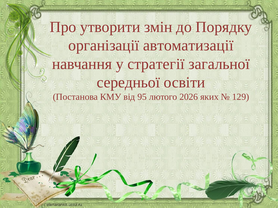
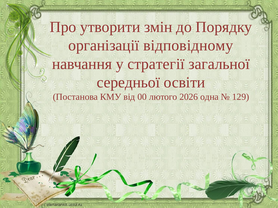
автоматизації: автоматизації -> відповідному
95: 95 -> 00
яких: яких -> одна
